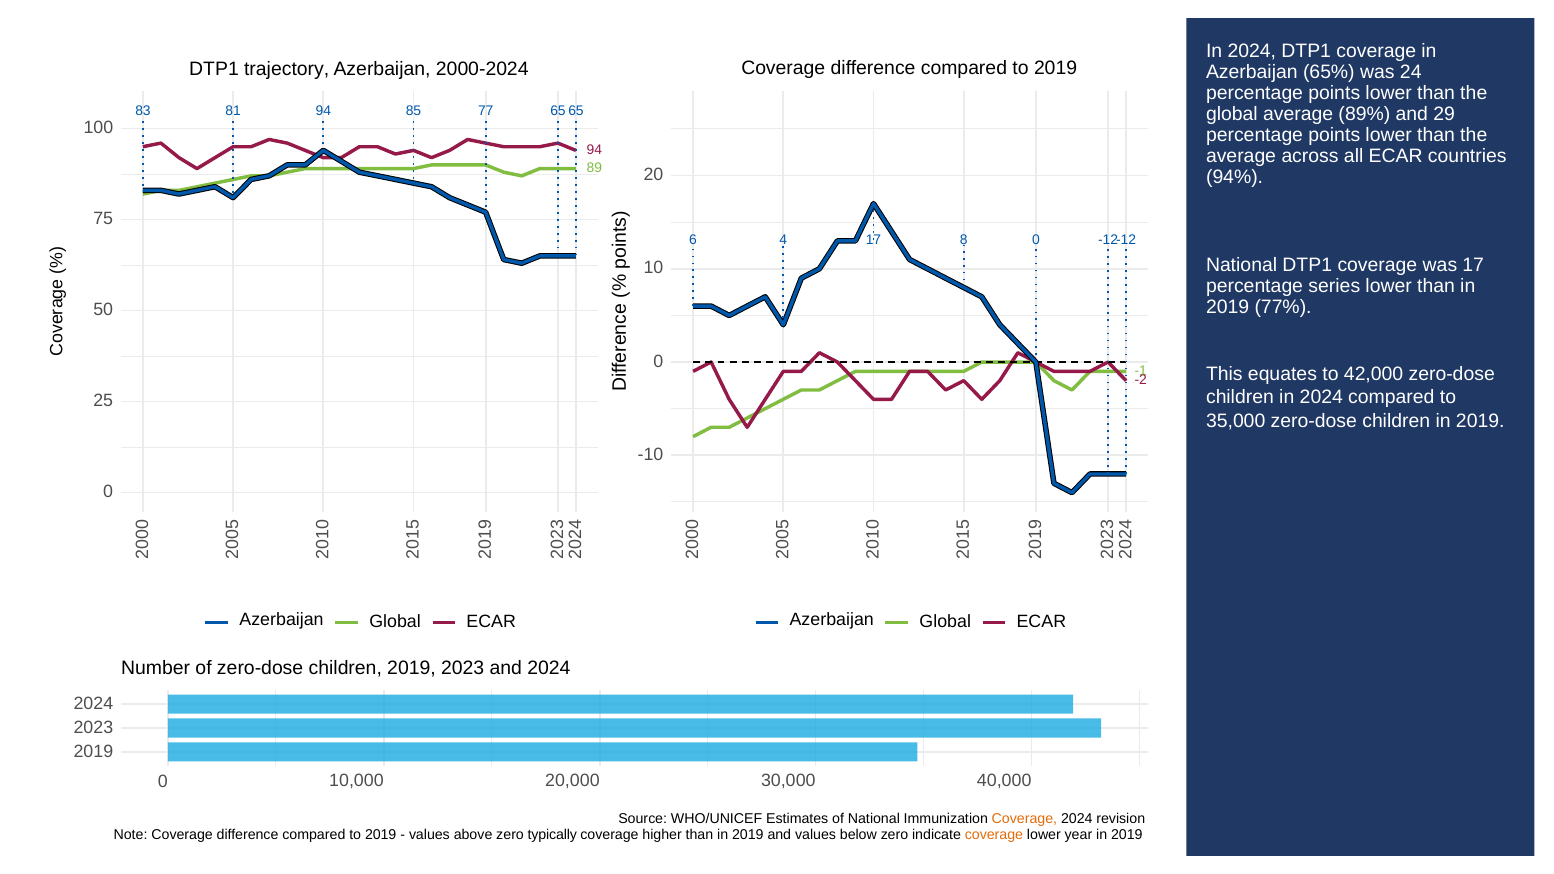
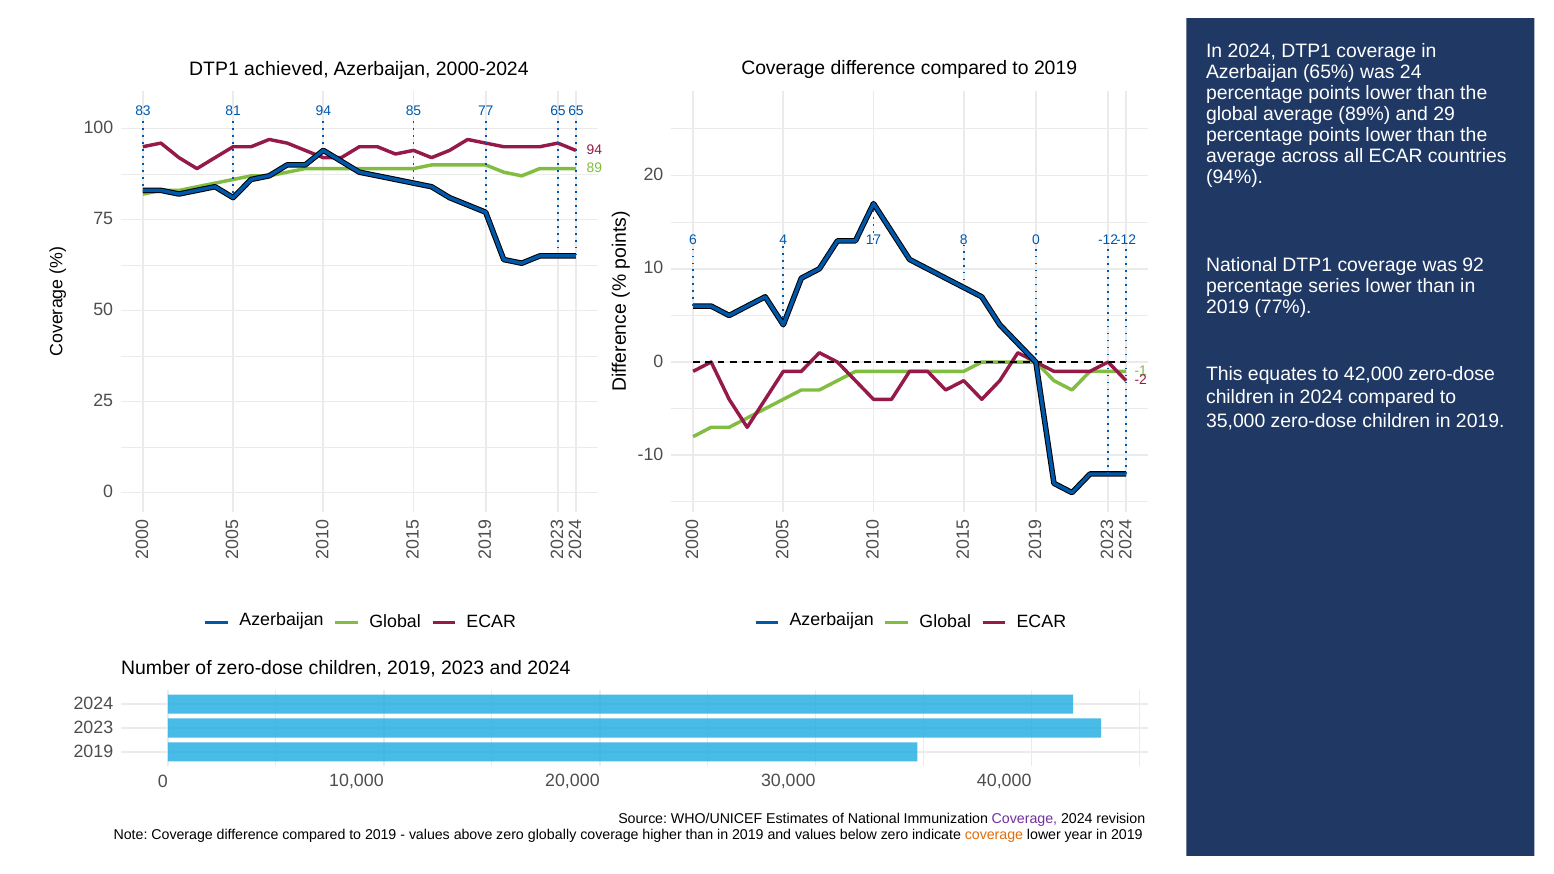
trajectory: trajectory -> achieved
was 17: 17 -> 92
Coverage at (1024, 819) colour: orange -> purple
typically: typically -> globally
